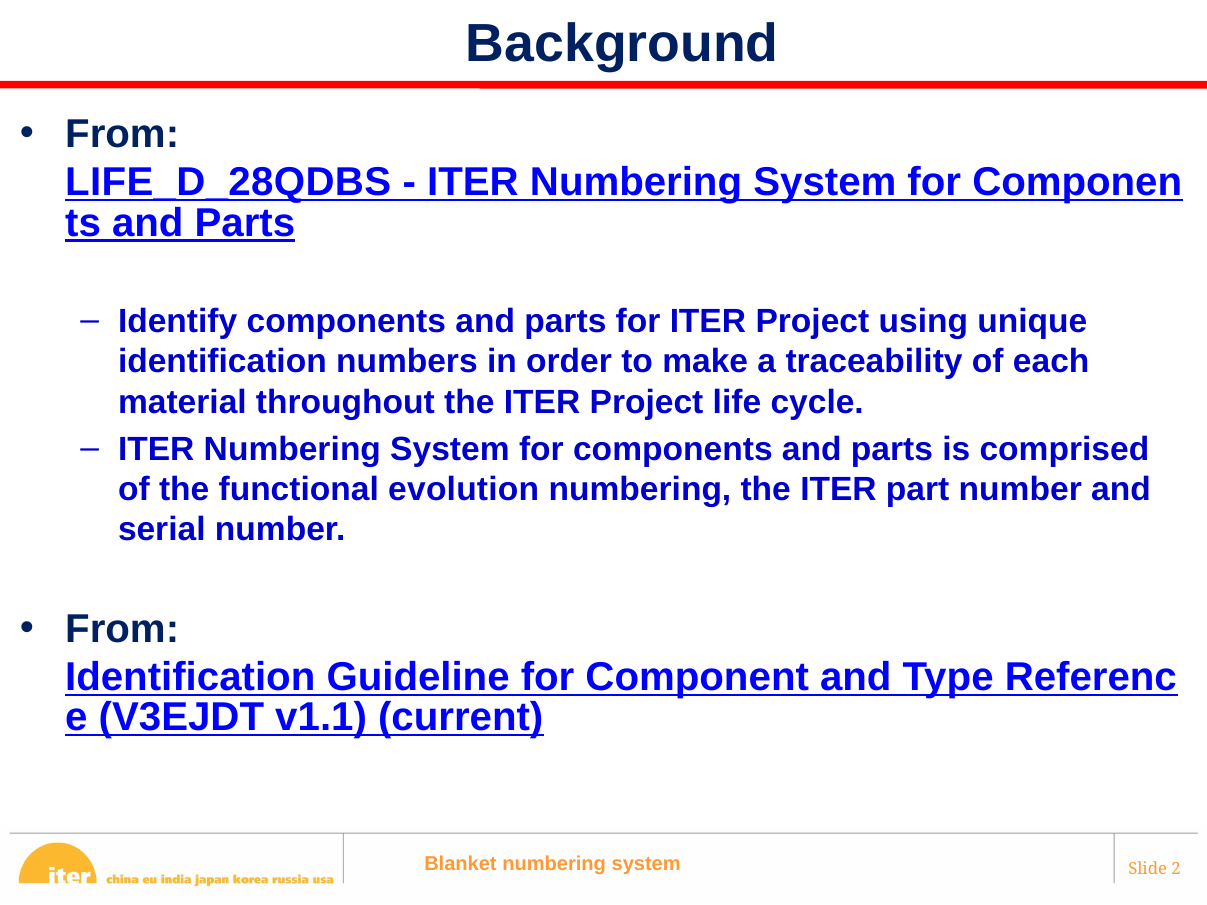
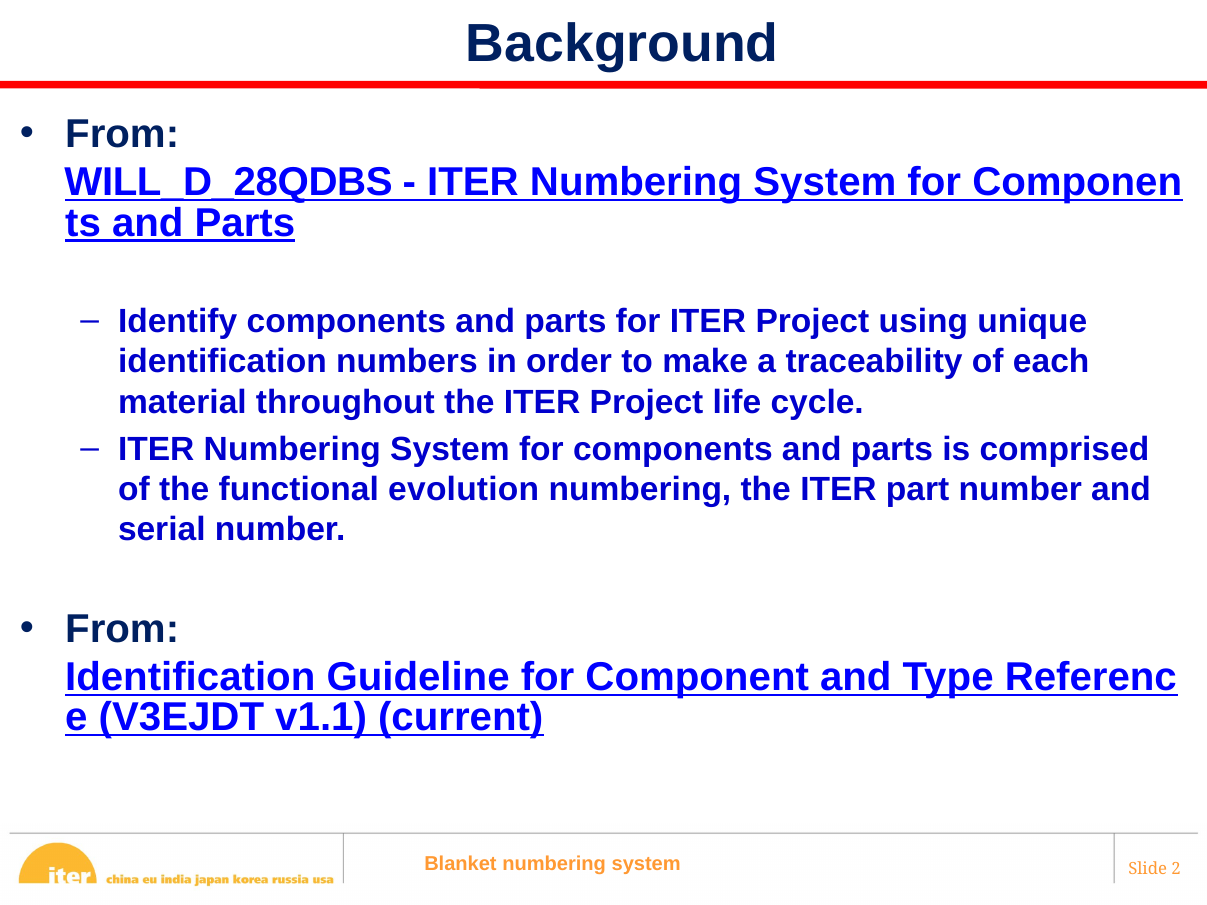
LIFE_D_28QDBS: LIFE_D_28QDBS -> WILL_D_28QDBS
